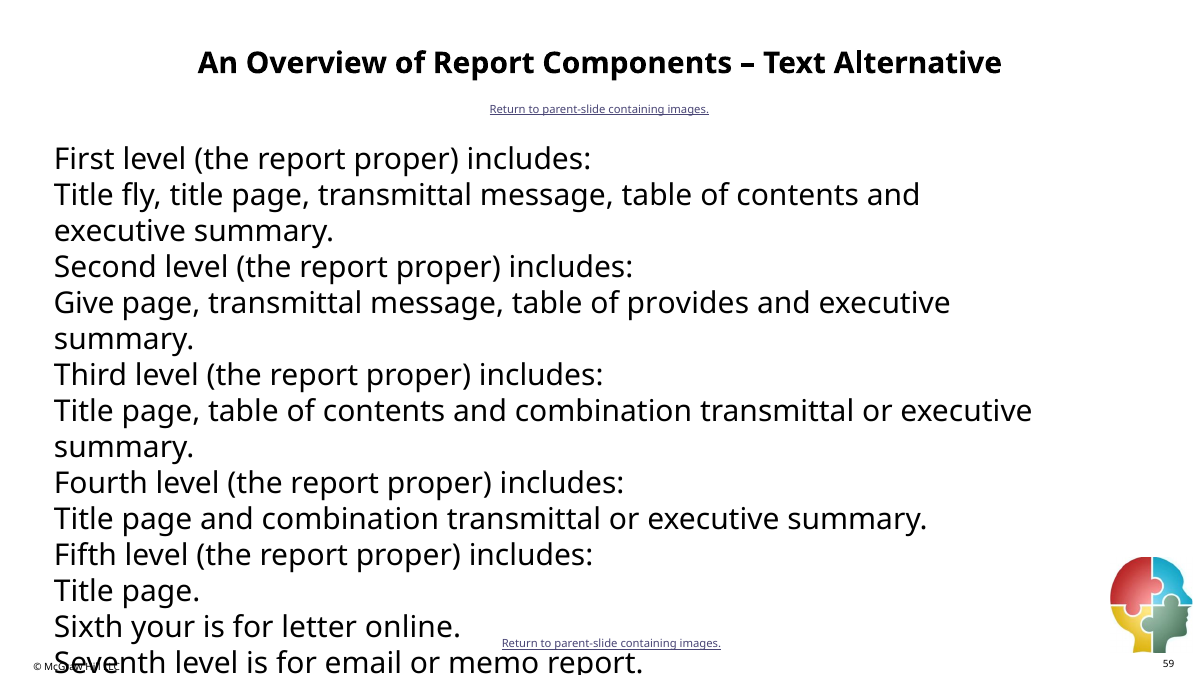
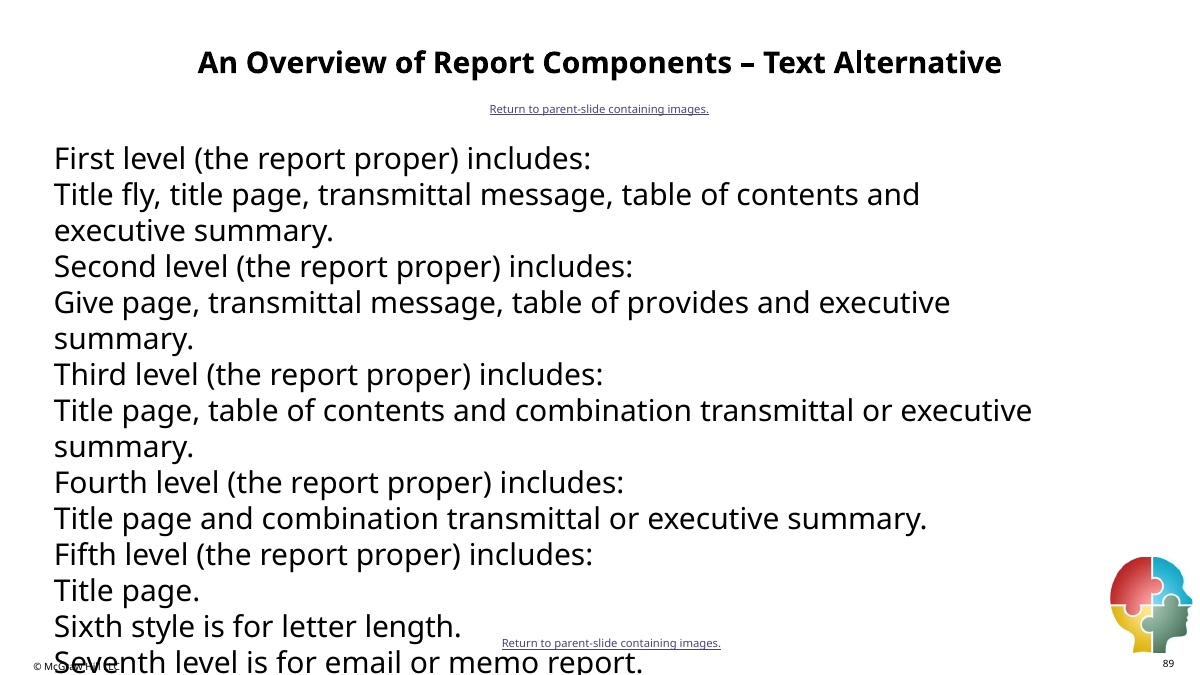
your: your -> style
online: online -> length
59: 59 -> 89
